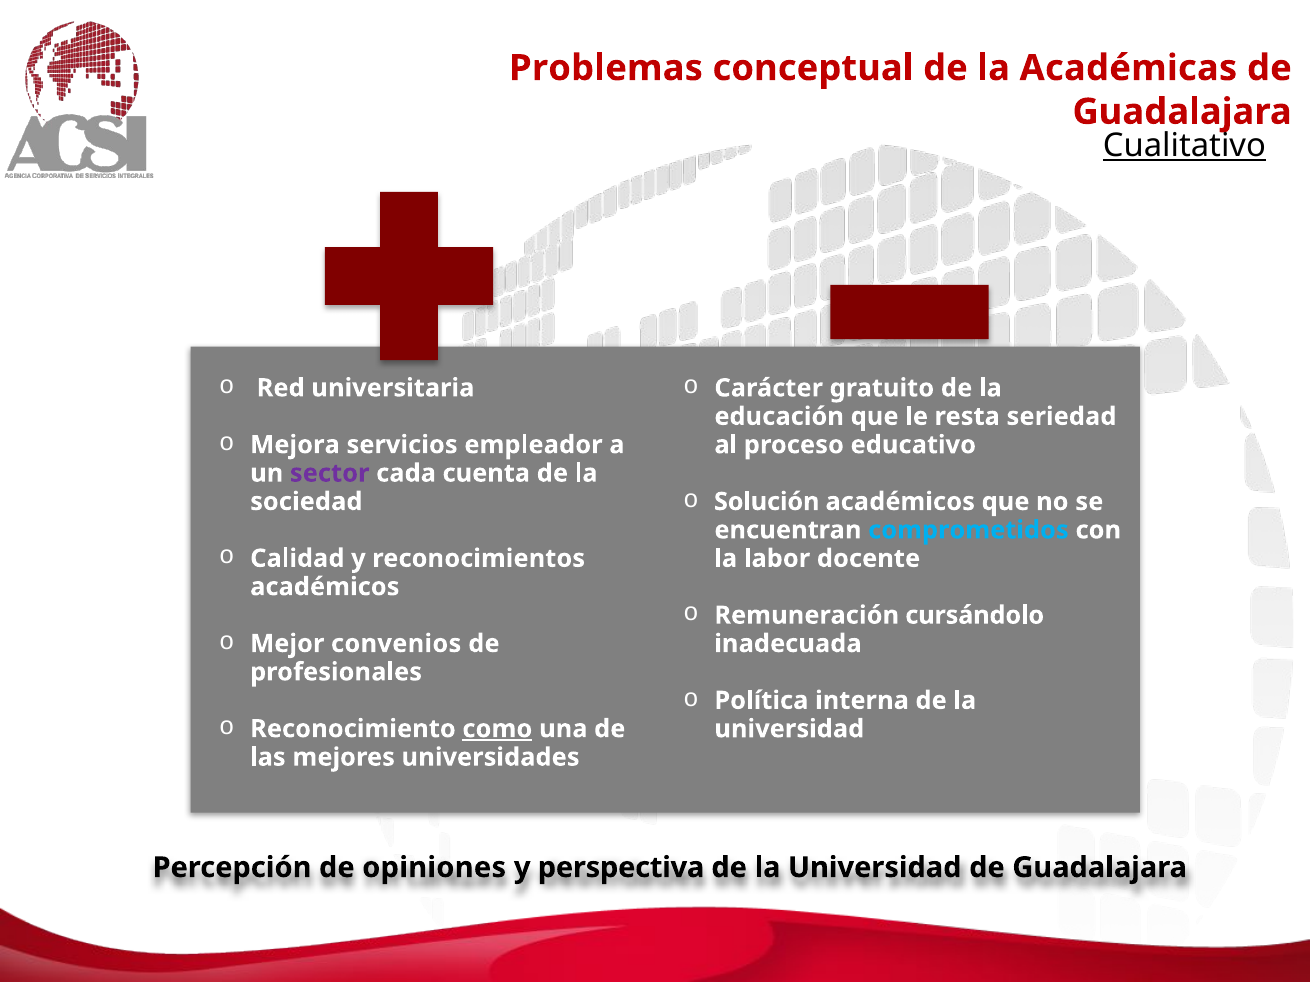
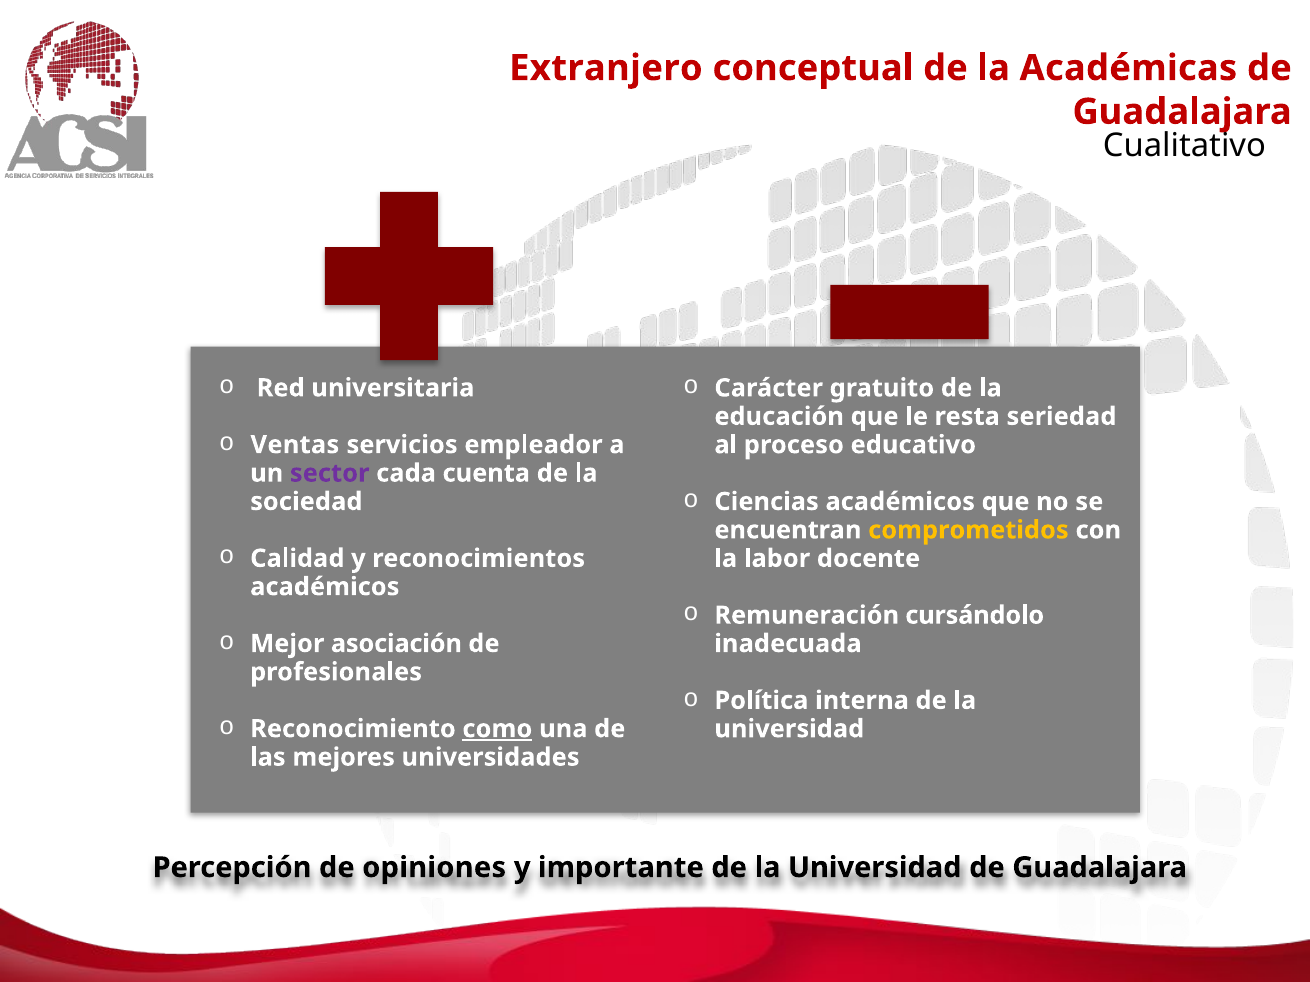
Problemas: Problemas -> Extranjero
Cualitativo underline: present -> none
Mejora: Mejora -> Ventas
Solución: Solución -> Ciencias
comprometidos colour: light blue -> yellow
convenios: convenios -> asociación
perspectiva: perspectiva -> importante
